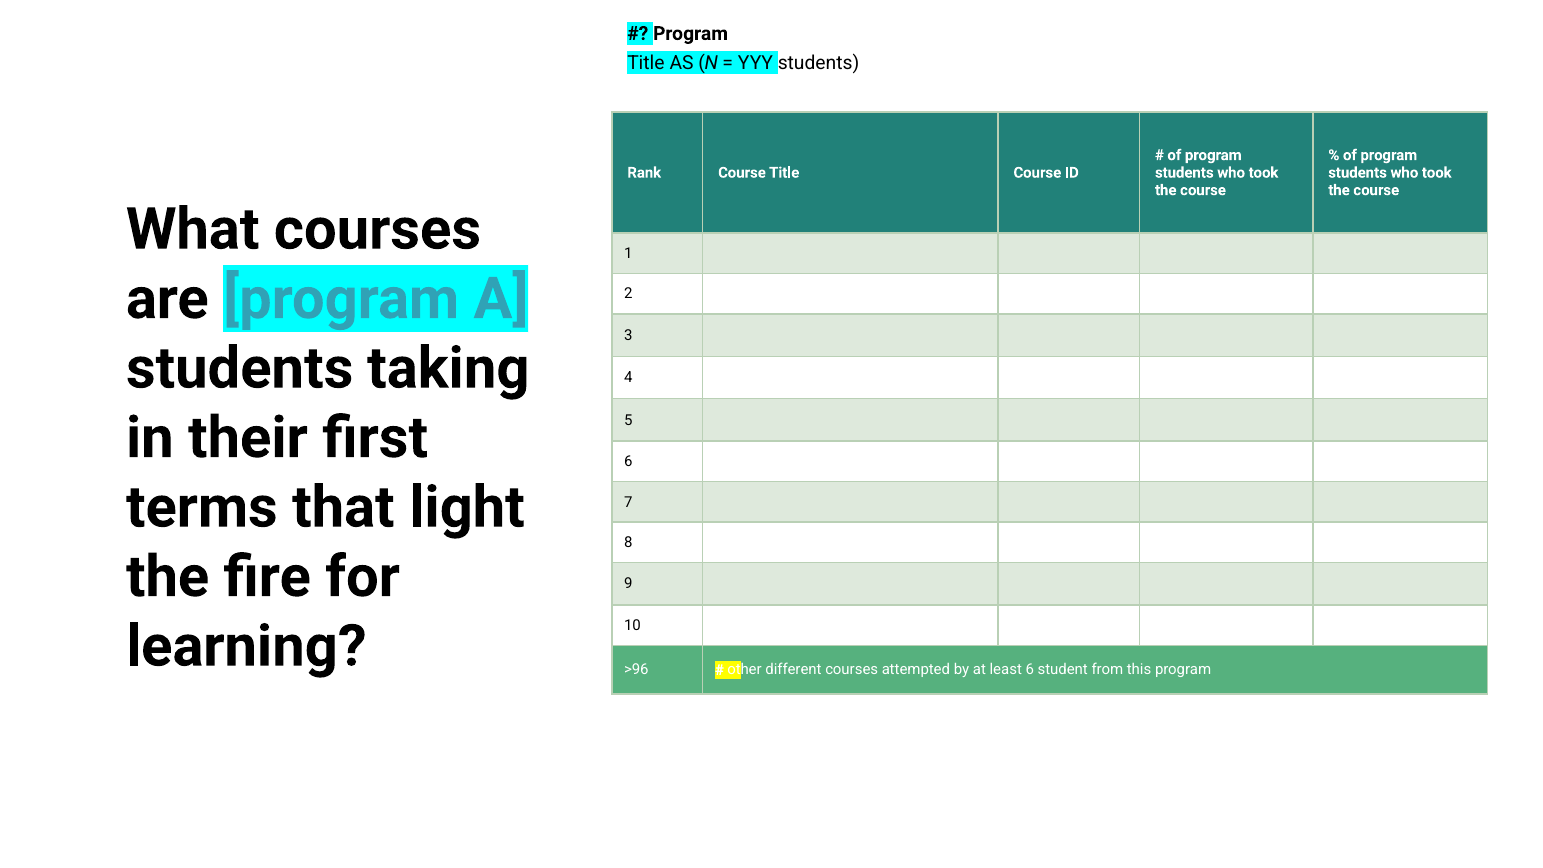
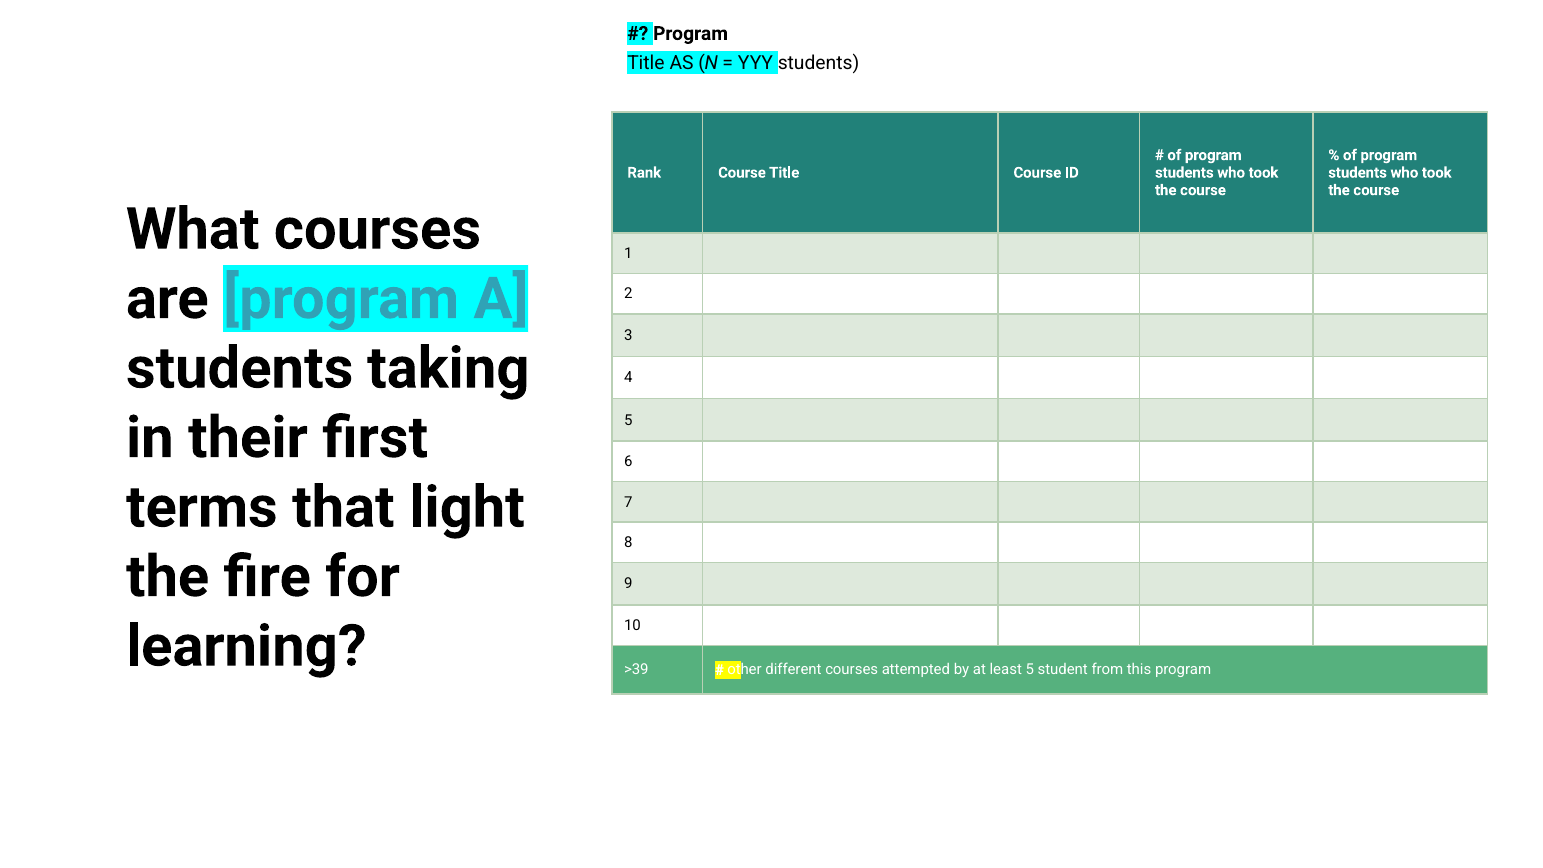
>96: >96 -> >39
least 6: 6 -> 5
